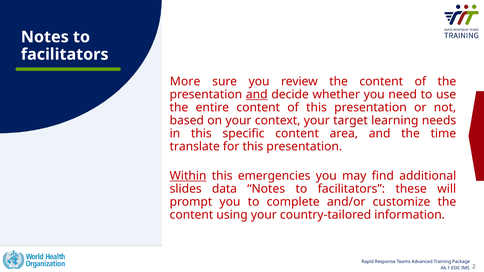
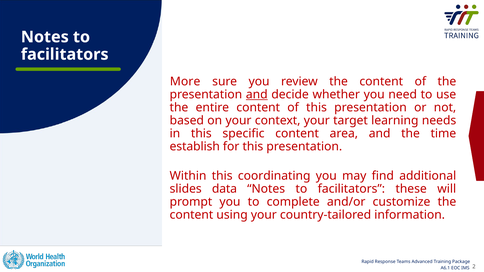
translate: translate -> establish
Within underline: present -> none
emergencies: emergencies -> coordinating
